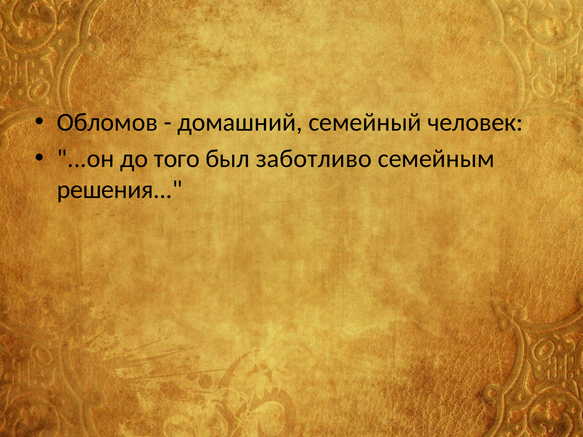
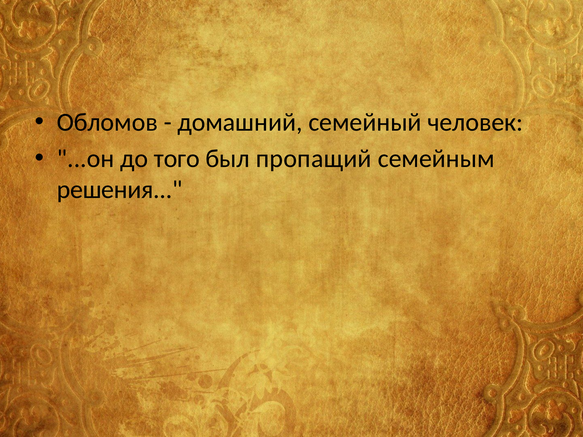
заботливо: заботливо -> пропащий
